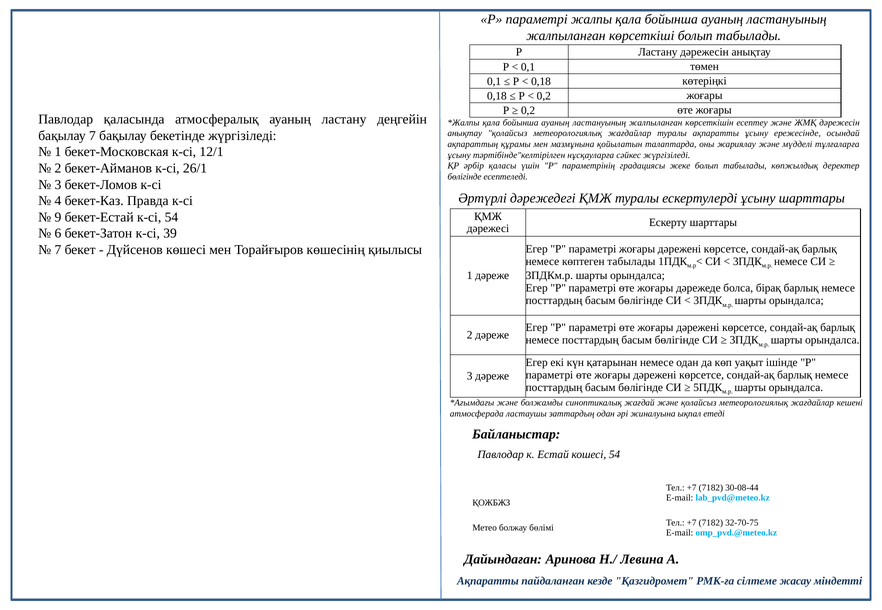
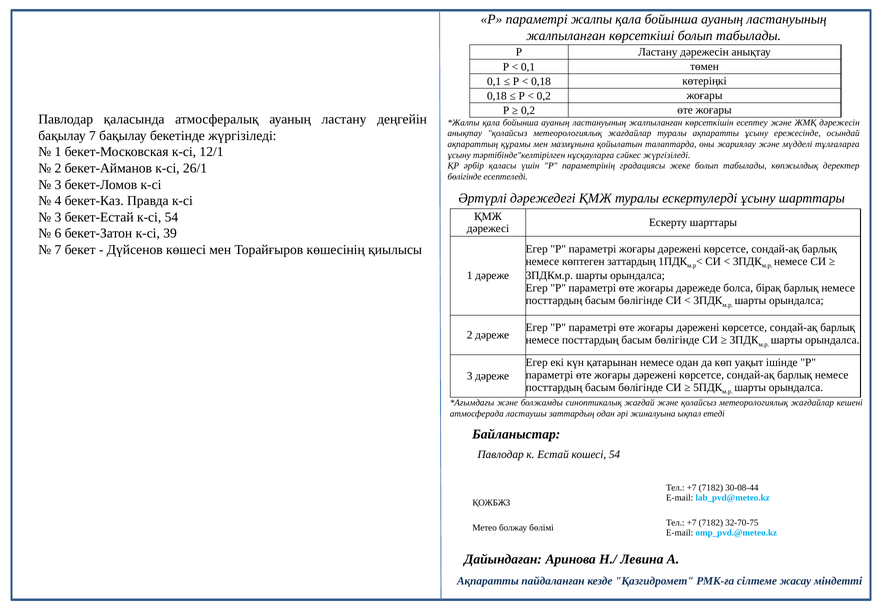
9 at (58, 217): 9 -> 3
көптеген табылады: табылады -> заттардың
